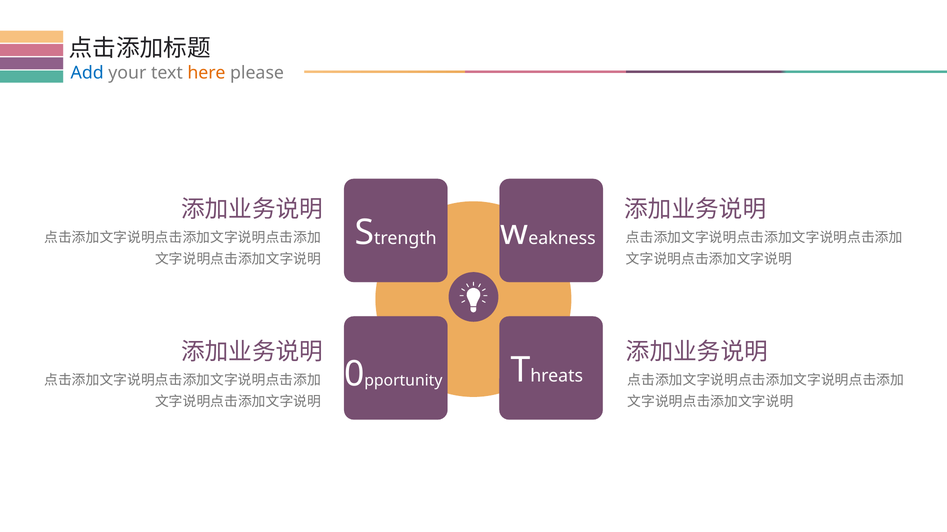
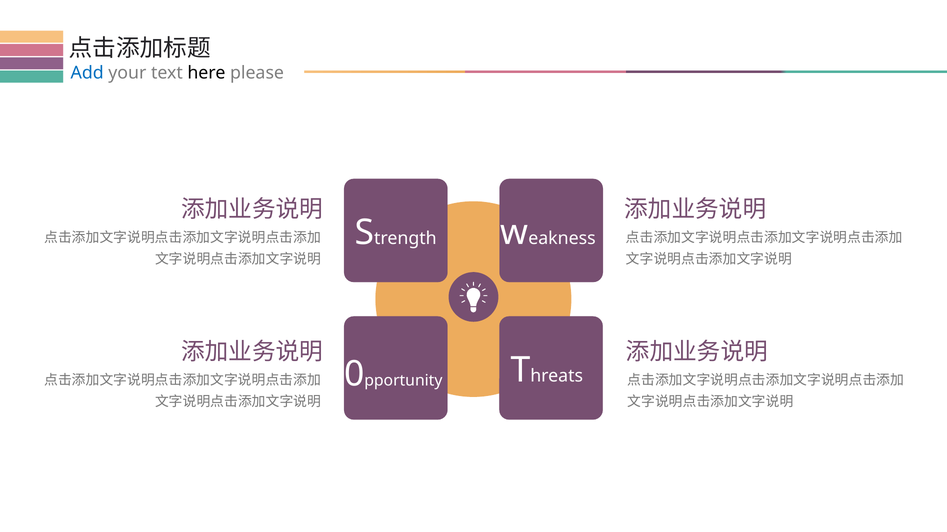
here colour: orange -> black
